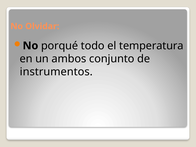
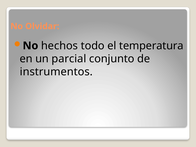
porqué: porqué -> hechos
ambos: ambos -> parcial
